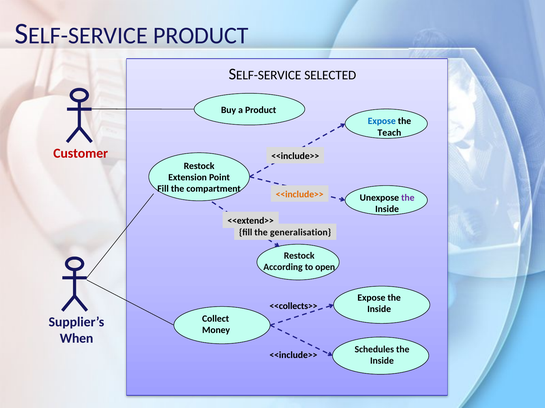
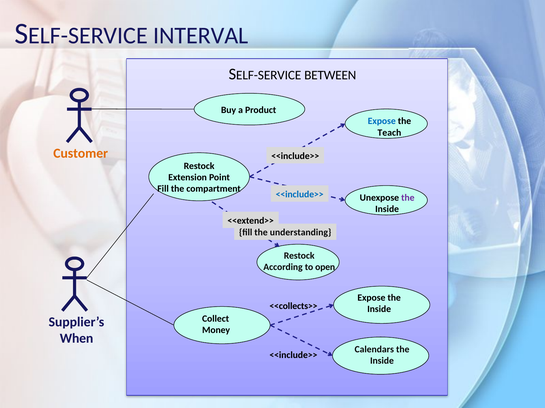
PRODUCT at (201, 36): PRODUCT -> INTERVAL
SELECTED: SELECTED -> BETWEEN
Customer colour: red -> orange
<<include>> at (300, 194) colour: orange -> blue
generalisation: generalisation -> understanding
Schedules: Schedules -> Calendars
